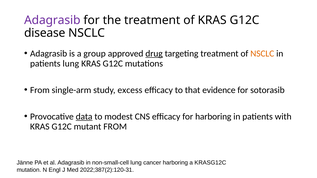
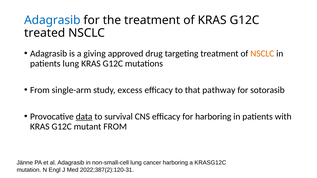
Adagrasib at (52, 20) colour: purple -> blue
disease: disease -> treated
group: group -> giving
drug underline: present -> none
evidence: evidence -> pathway
modest: modest -> survival
